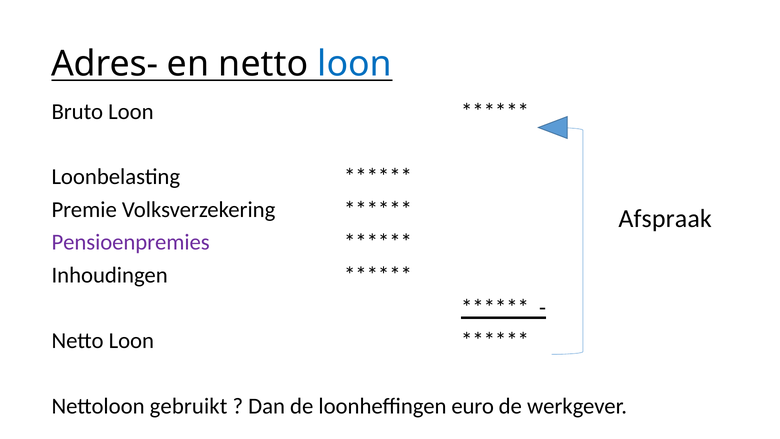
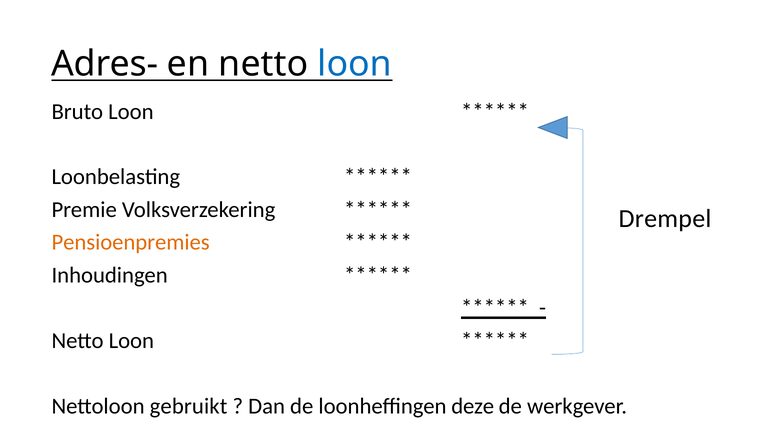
Afspraak: Afspraak -> Drempel
Pensioenpremies colour: purple -> orange
euro: euro -> deze
